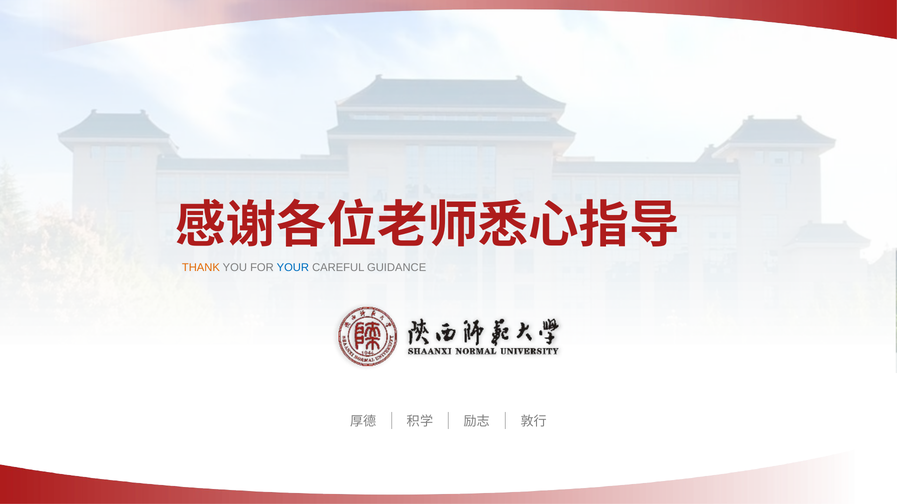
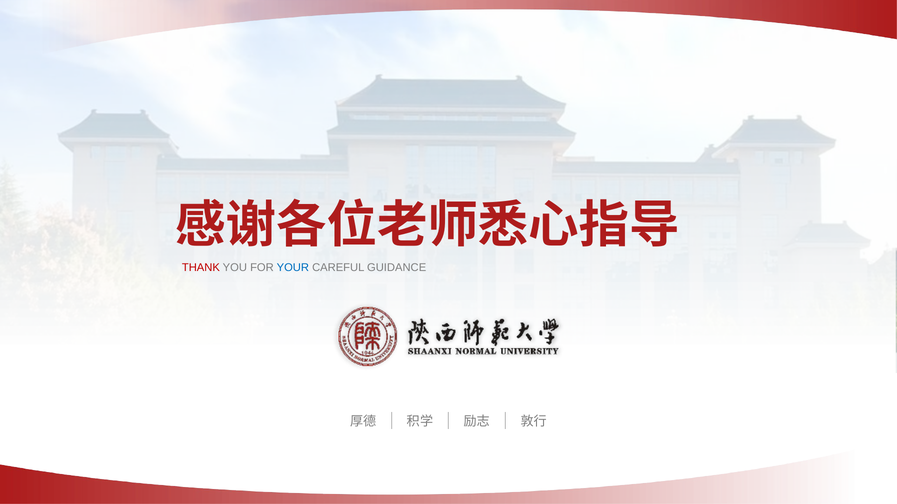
THANK colour: orange -> red
